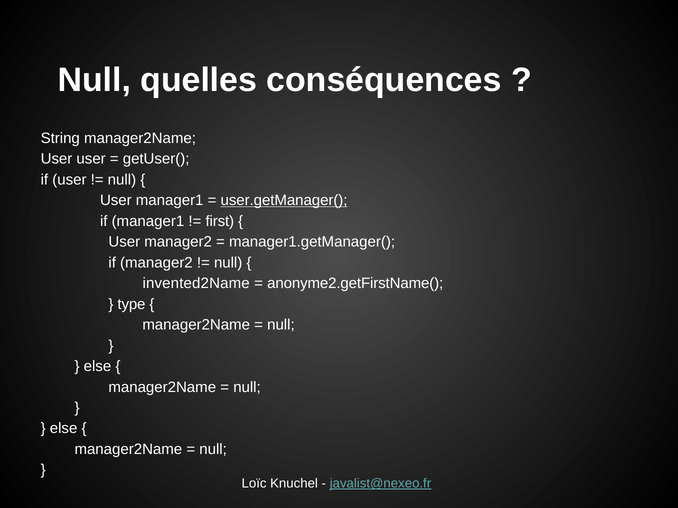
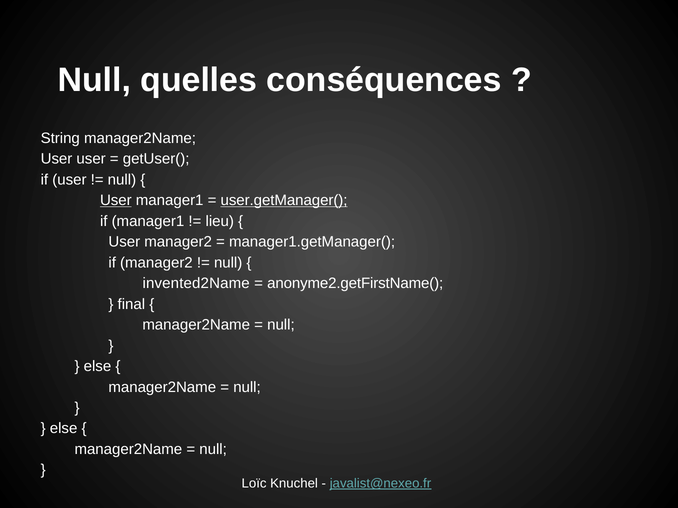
User at (116, 201) underline: none -> present
first: first -> lieu
type: type -> final
